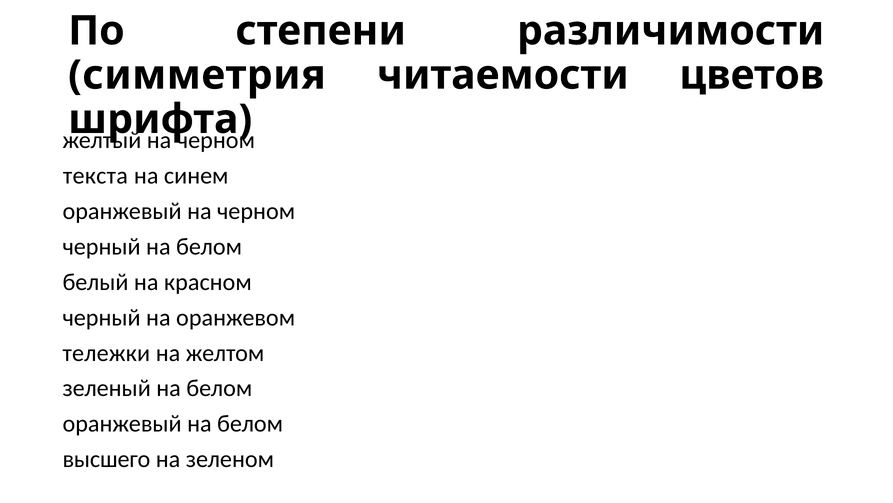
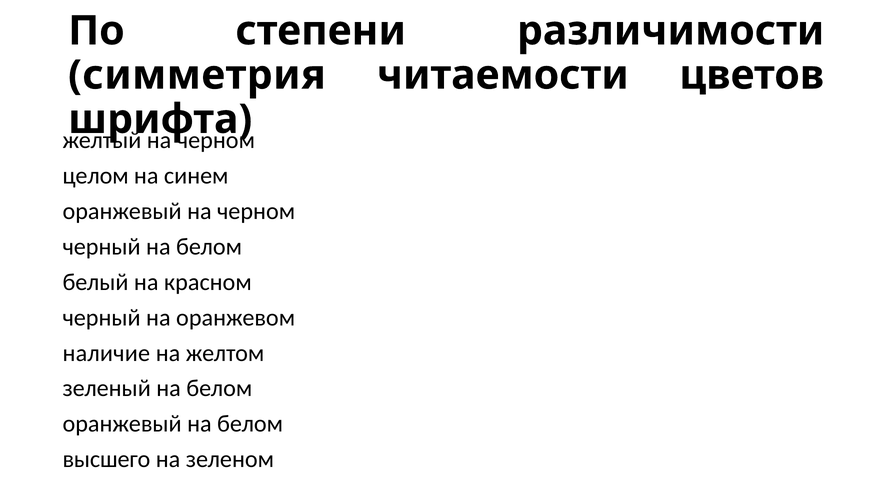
текста: текста -> целом
тележки: тележки -> наличие
